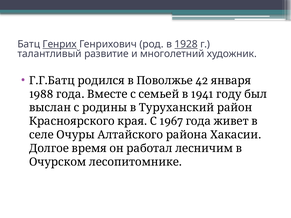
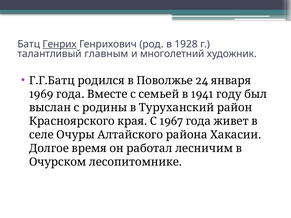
1928 underline: present -> none
развитие: развитие -> главным
42: 42 -> 24
1988: 1988 -> 1969
